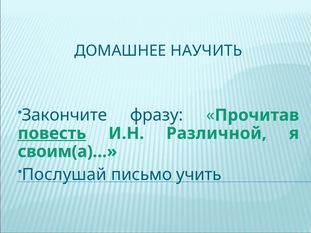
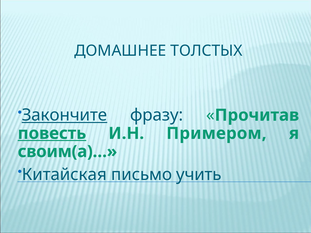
НАУЧИТЬ: НАУЧИТЬ -> ТОЛСТЫХ
Закончите underline: none -> present
Различной: Различной -> Примером
Послушай: Послушай -> Китайская
